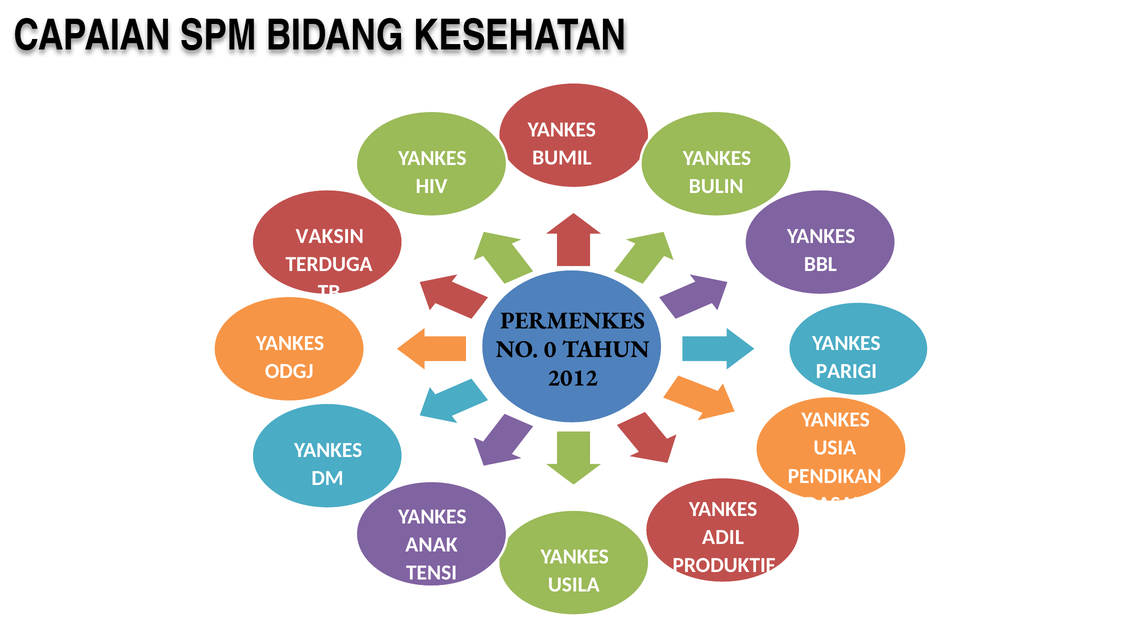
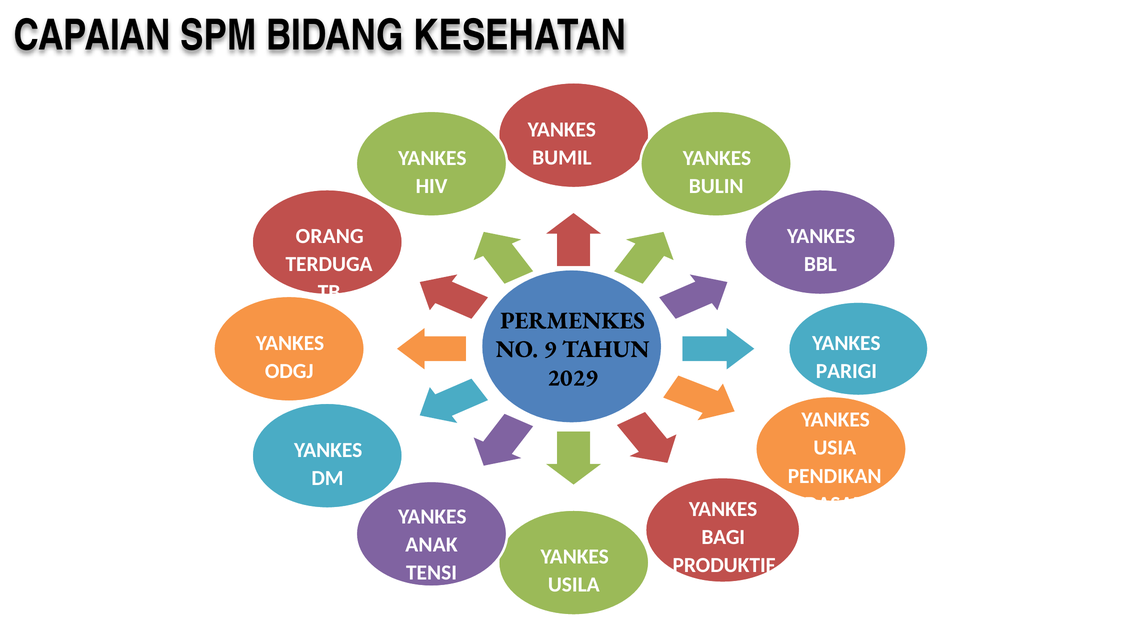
VAKSIN: VAKSIN -> ORANG
0: 0 -> 9
2012: 2012 -> 2029
ADIL: ADIL -> BAGI
